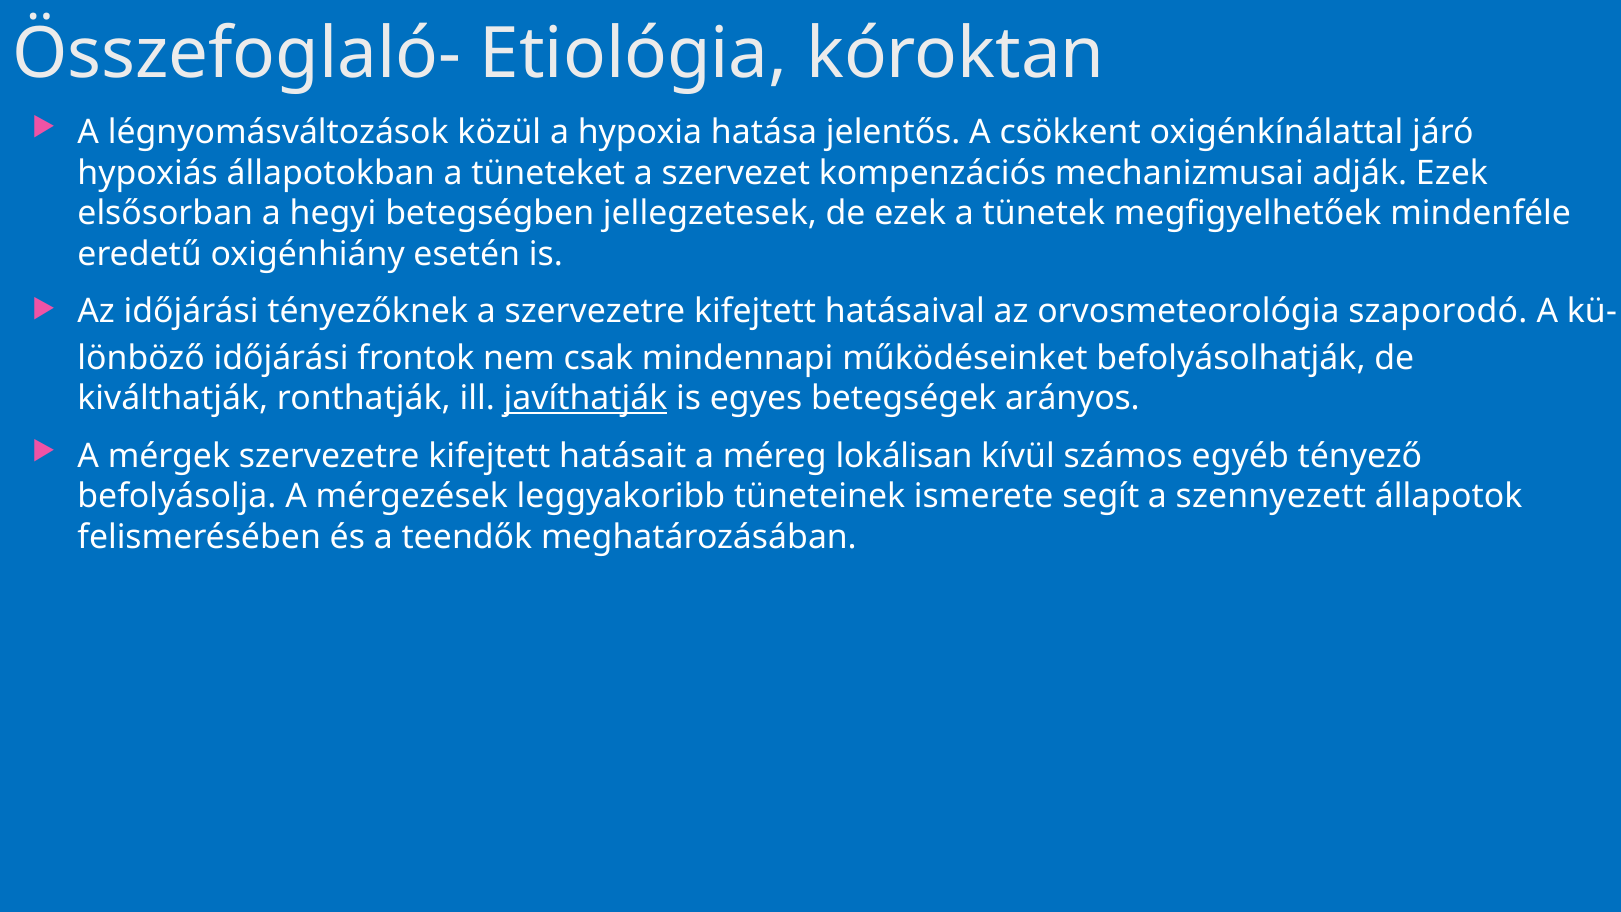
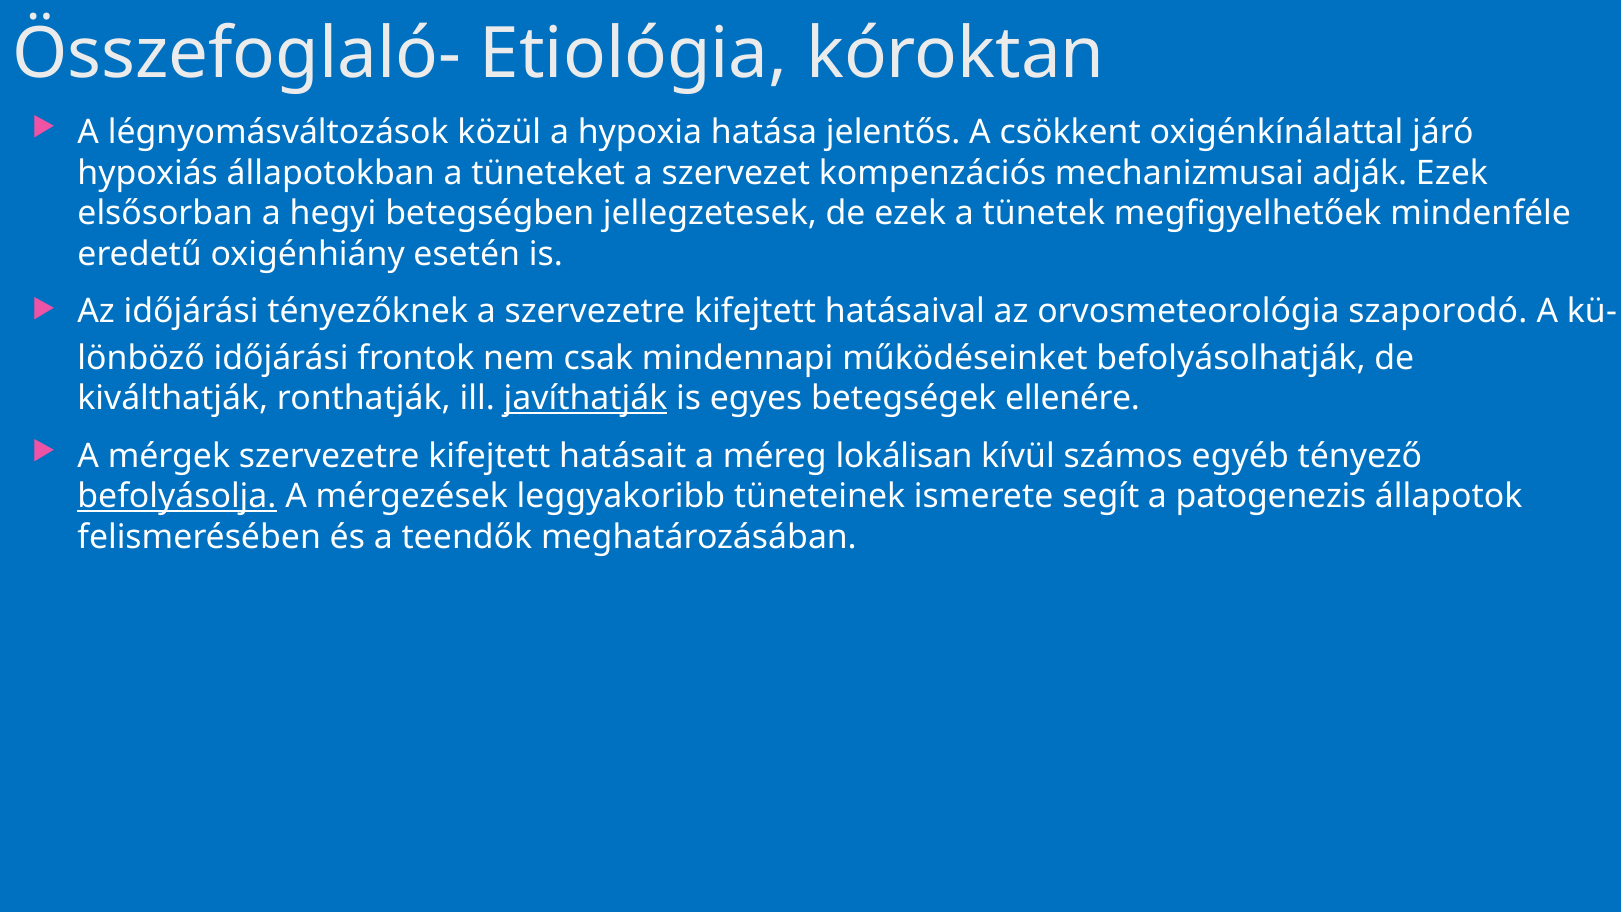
arányos: arányos -> ellenére
befolyásolja underline: none -> present
szennyezett: szennyezett -> patogenezis
